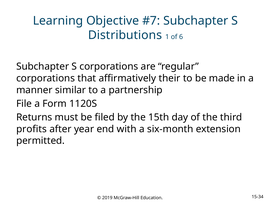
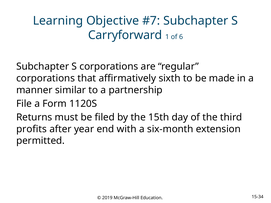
Distributions: Distributions -> Carryforward
their: their -> sixth
